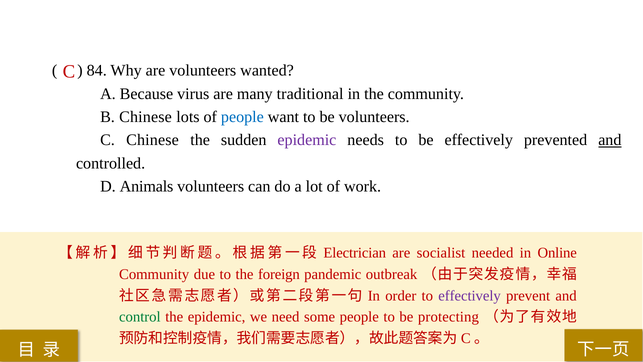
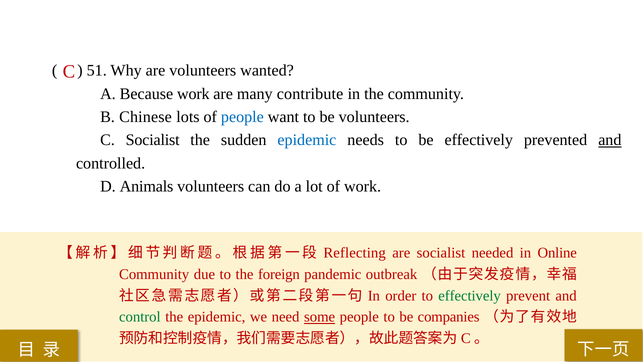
84: 84 -> 51
Because virus: virus -> work
traditional: traditional -> contribute
C Chinese: Chinese -> Socialist
epidemic at (307, 140) colour: purple -> blue
Electrician: Electrician -> Reflecting
effectively at (470, 295) colour: purple -> green
some underline: none -> present
protecting: protecting -> companies
